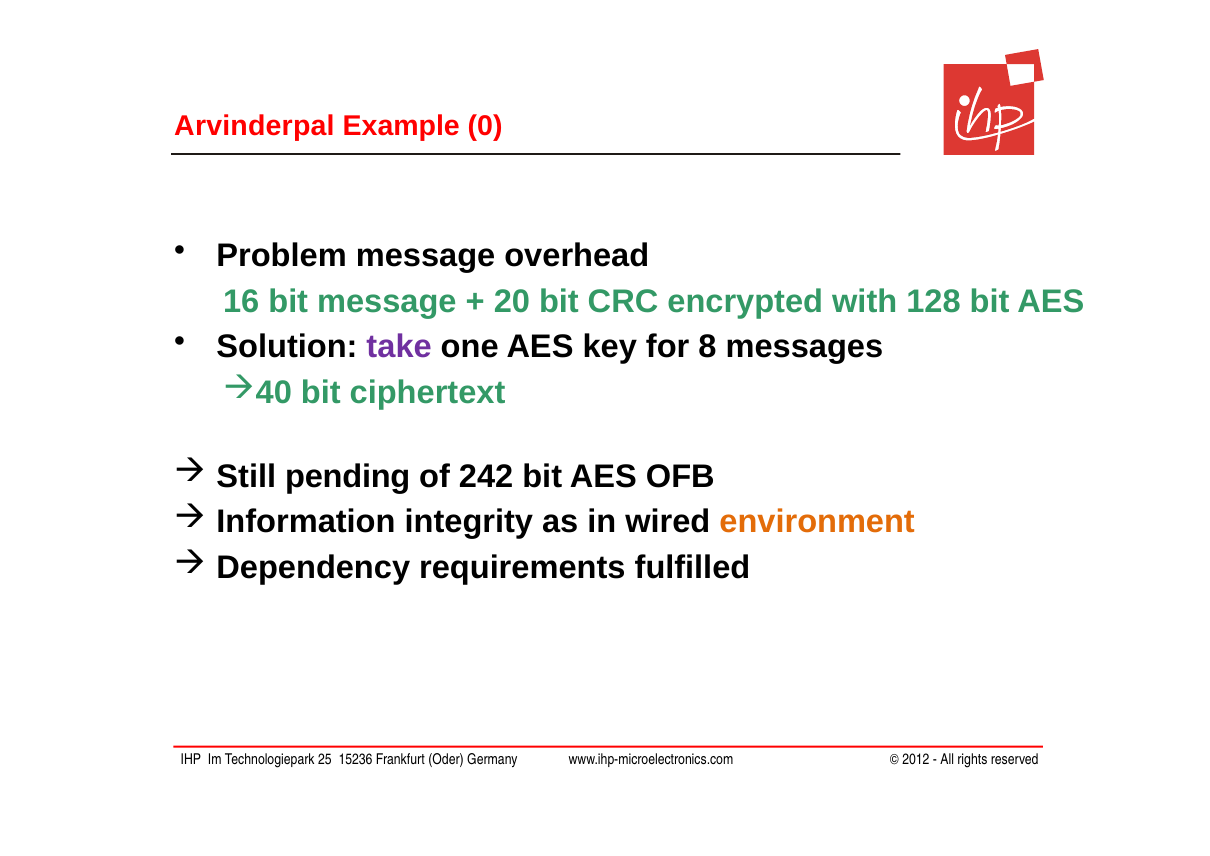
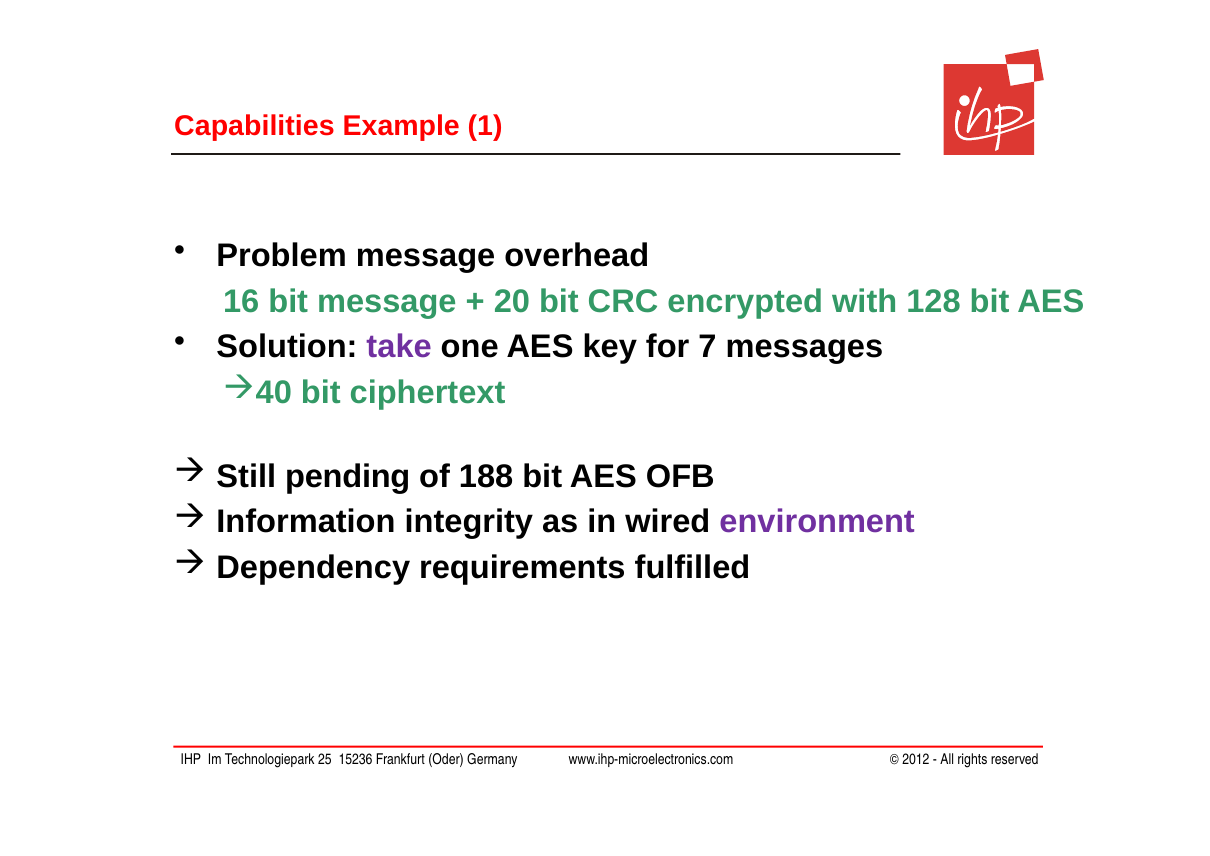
Arvinderpal: Arvinderpal -> Capabilities
0: 0 -> 1
8: 8 -> 7
242: 242 -> 188
environment colour: orange -> purple
